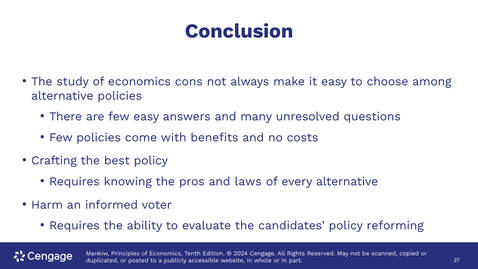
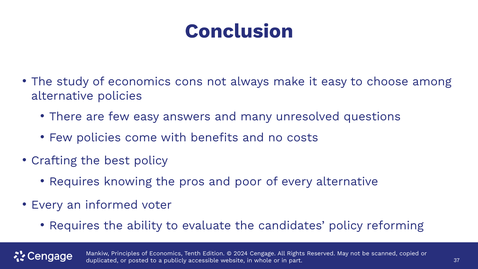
laws: laws -> poor
Harm at (47, 205): Harm -> Every
